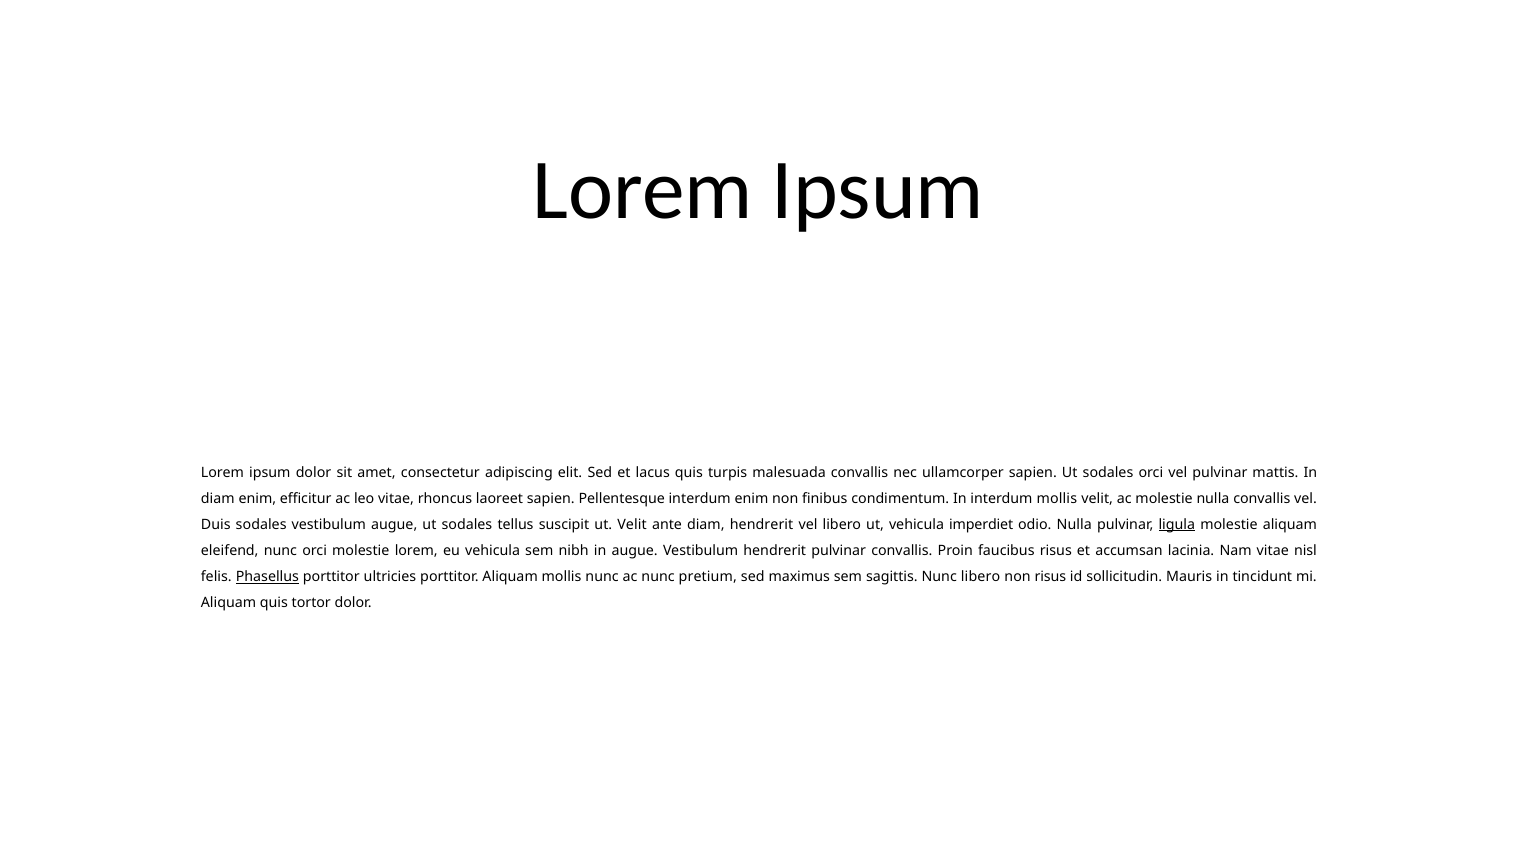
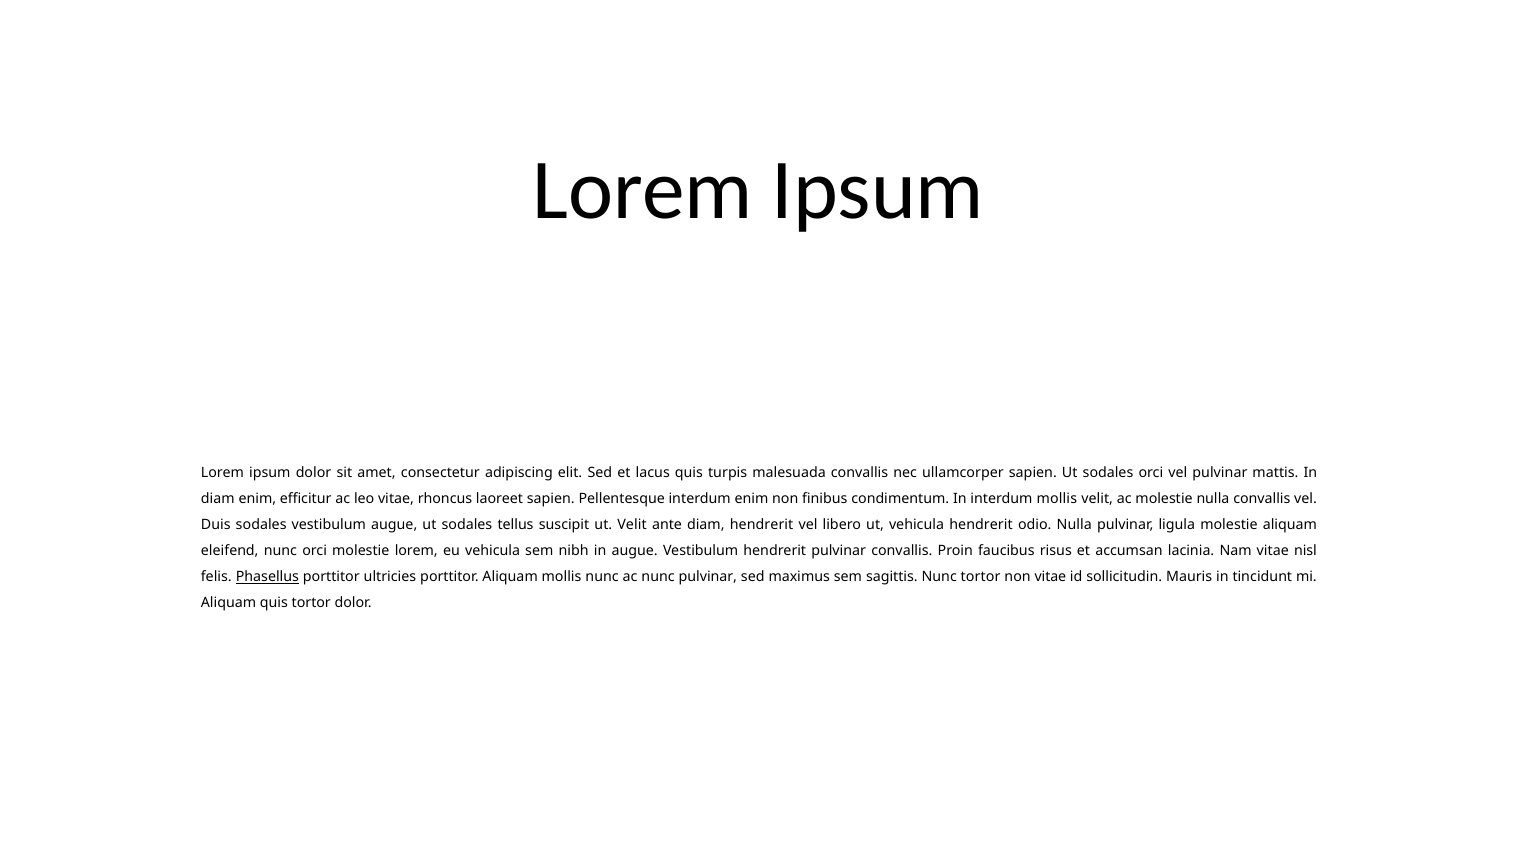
vehicula imperdiet: imperdiet -> hendrerit
ligula underline: present -> none
nunc pretium: pretium -> pulvinar
Nunc libero: libero -> tortor
non risus: risus -> vitae
